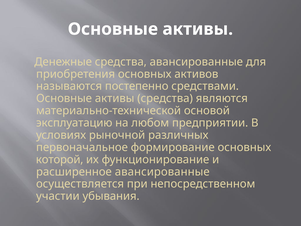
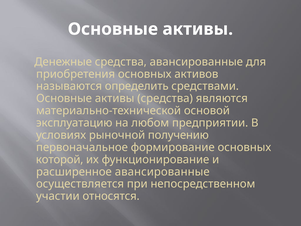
постепенно: постепенно -> определить
различных: различных -> получению
убывания: убывания -> относятся
